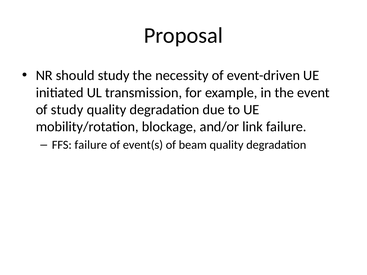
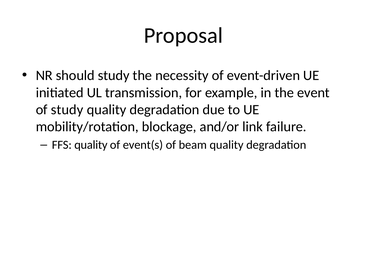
FFS failure: failure -> quality
